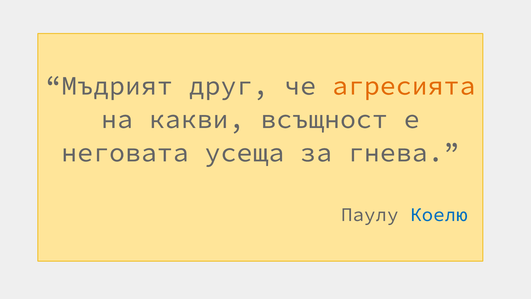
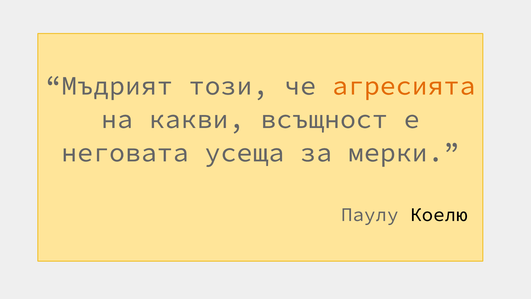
друг: друг -> този
гнева: гнева -> мерки
Коелю colour: blue -> black
